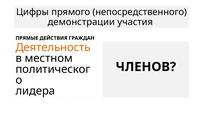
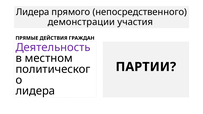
Цифры at (32, 12): Цифры -> Лидера
Деятельность colour: orange -> purple
ЧЛЕНОВ: ЧЛЕНОВ -> ПАРТИИ
